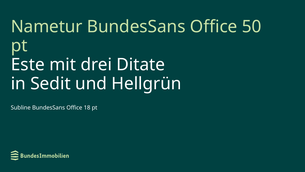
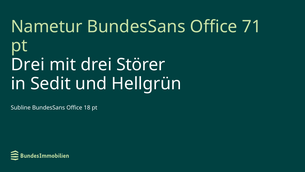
50: 50 -> 71
Este at (28, 65): Este -> Drei
Ditate: Ditate -> Störer
